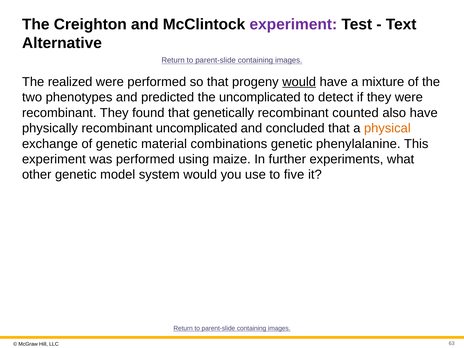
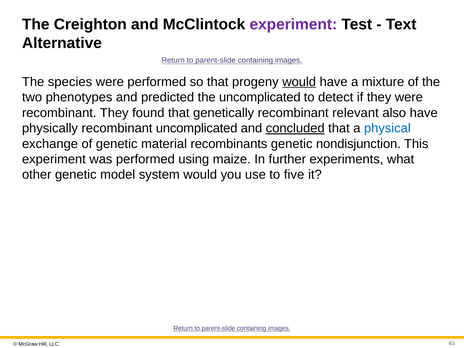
realized: realized -> species
counted: counted -> relevant
concluded underline: none -> present
physical colour: orange -> blue
combinations: combinations -> recombinants
phenylalanine: phenylalanine -> nondisjunction
